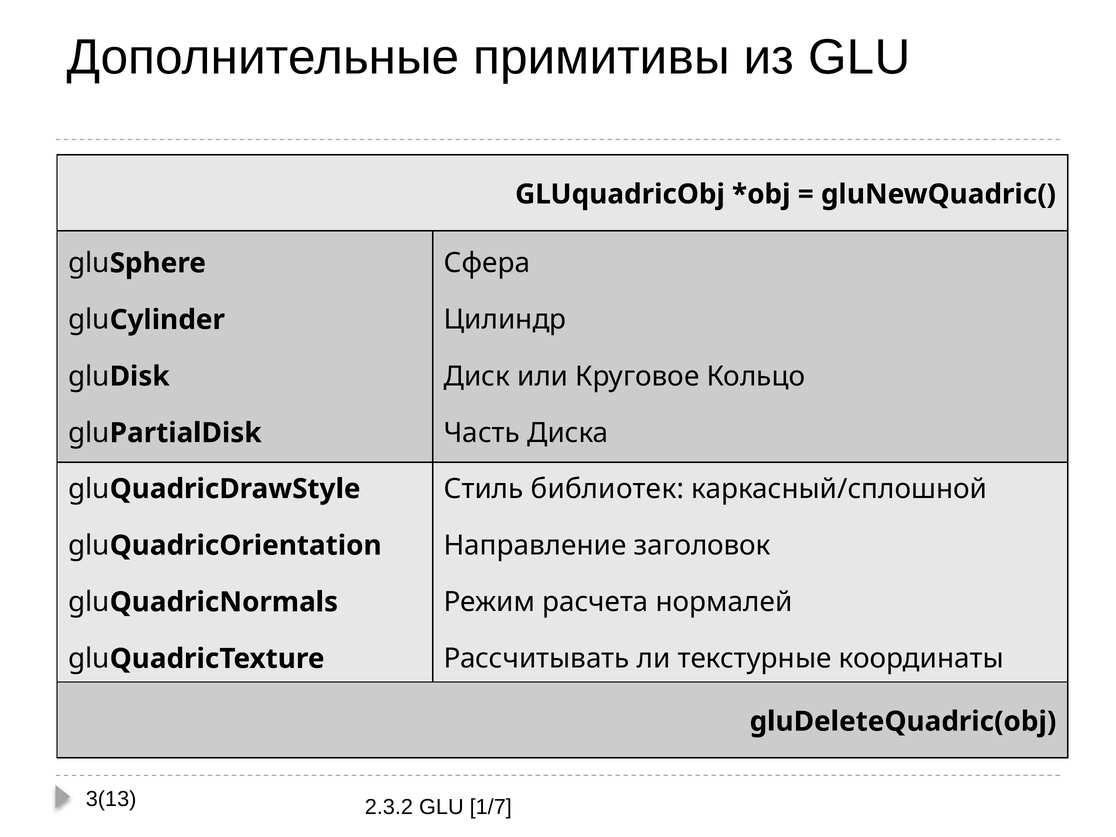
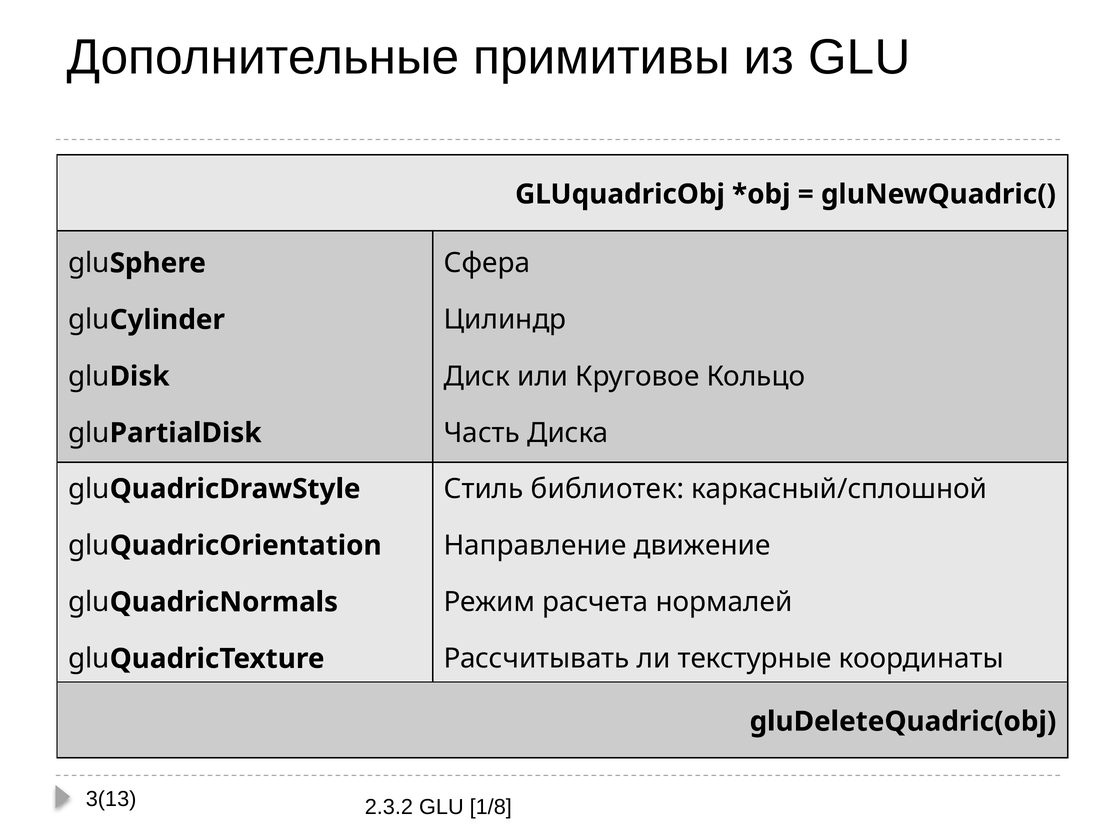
заголовок: заголовок -> движение
1/7: 1/7 -> 1/8
